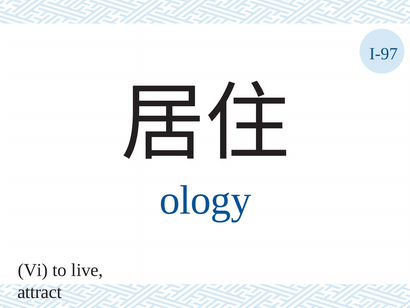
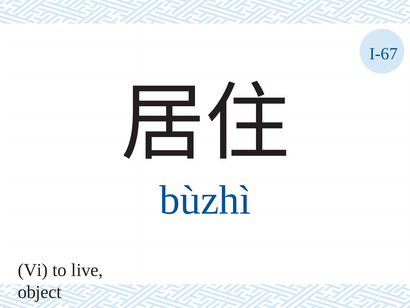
I-97: I-97 -> I-67
ology: ology -> bùzhì
attract: attract -> object
